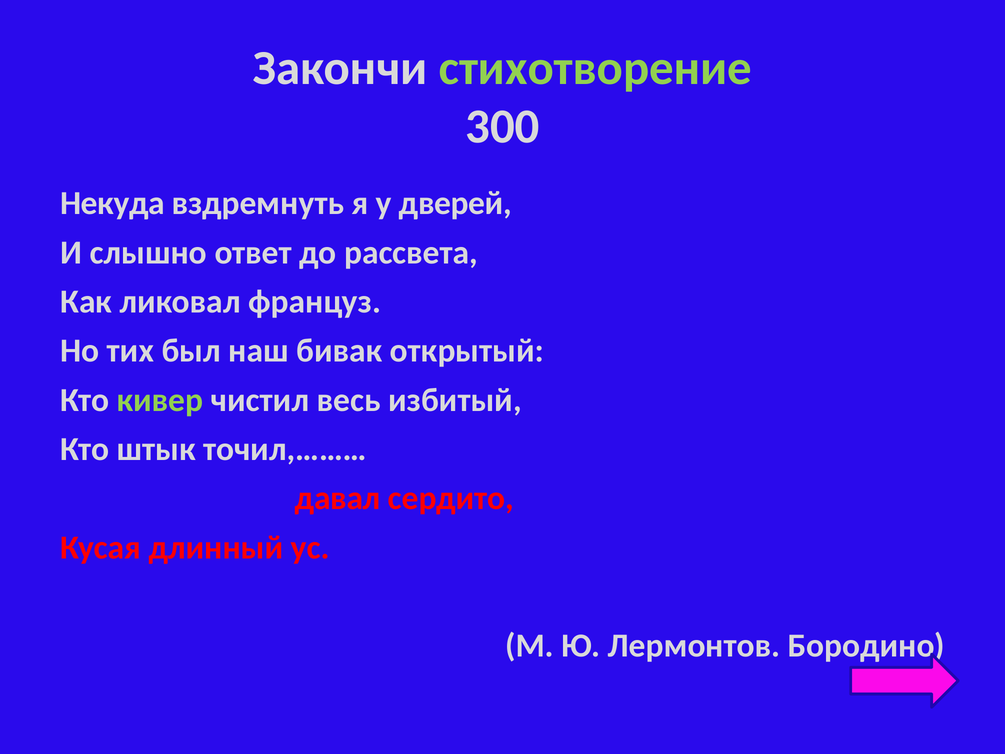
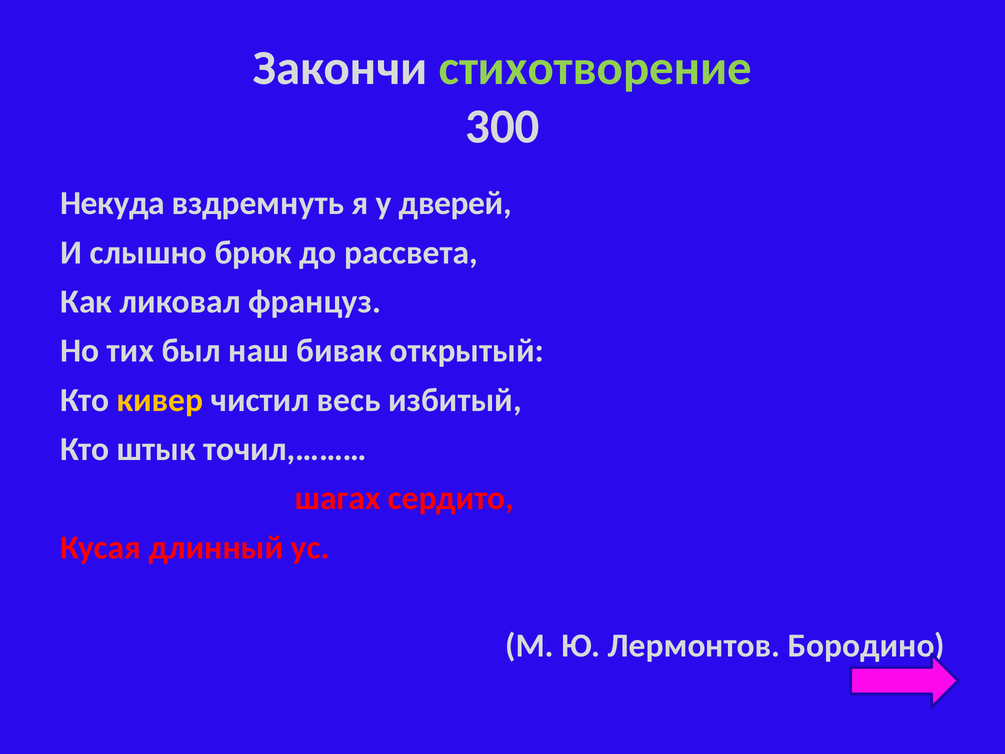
ответ: ответ -> брюк
кивер colour: light green -> yellow
давал: давал -> шагах
